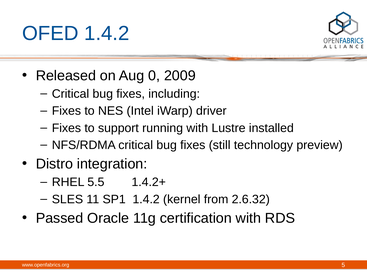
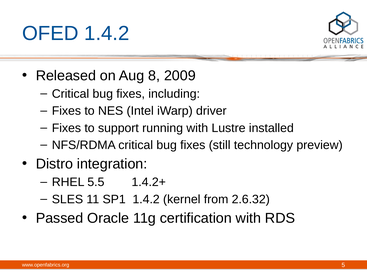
0: 0 -> 8
